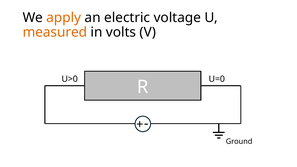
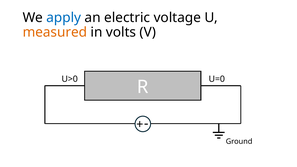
apply colour: orange -> blue
